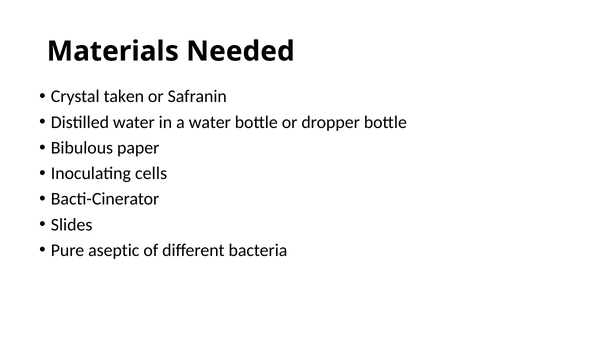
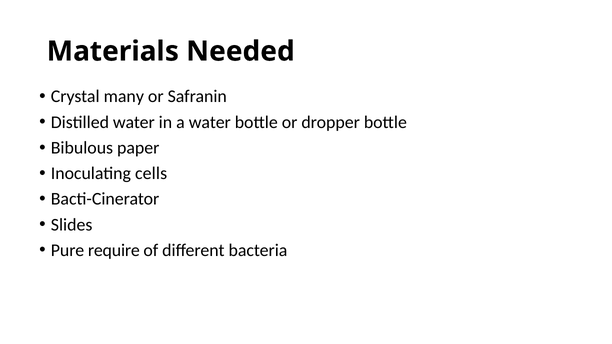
taken: taken -> many
aseptic: aseptic -> require
